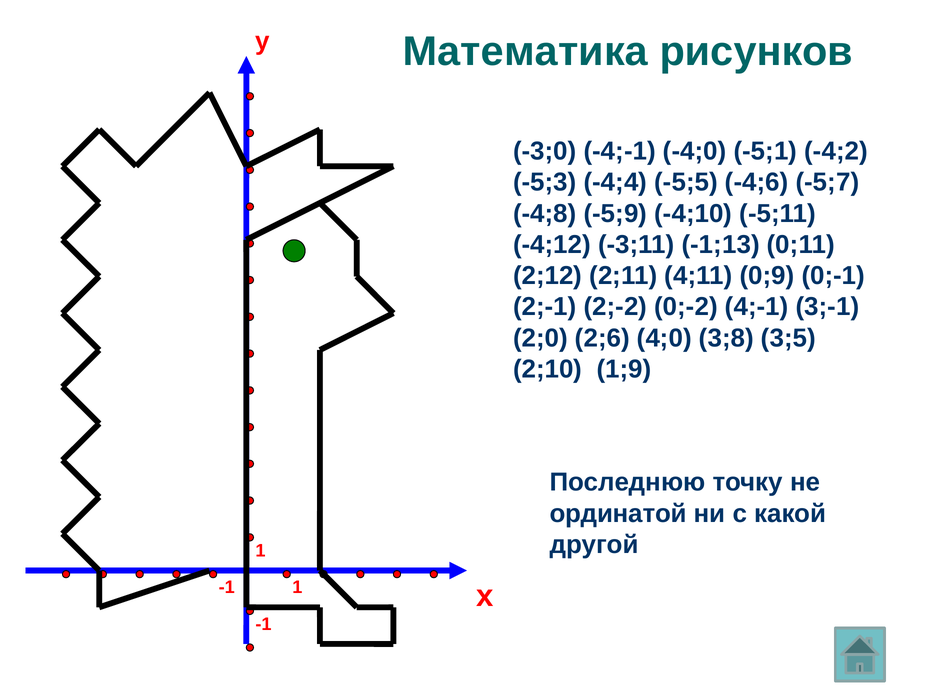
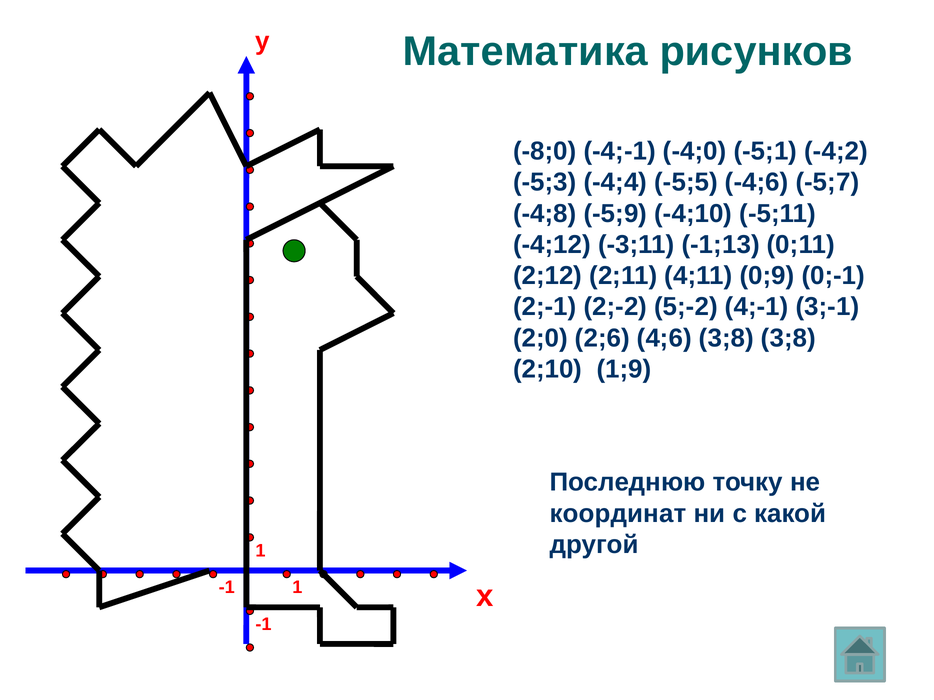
-3;0: -3;0 -> -8;0
0;-2: 0;-2 -> 5;-2
4;0: 4;0 -> 4;6
3;8 3;5: 3;5 -> 3;8
ординатой: ординатой -> координат
